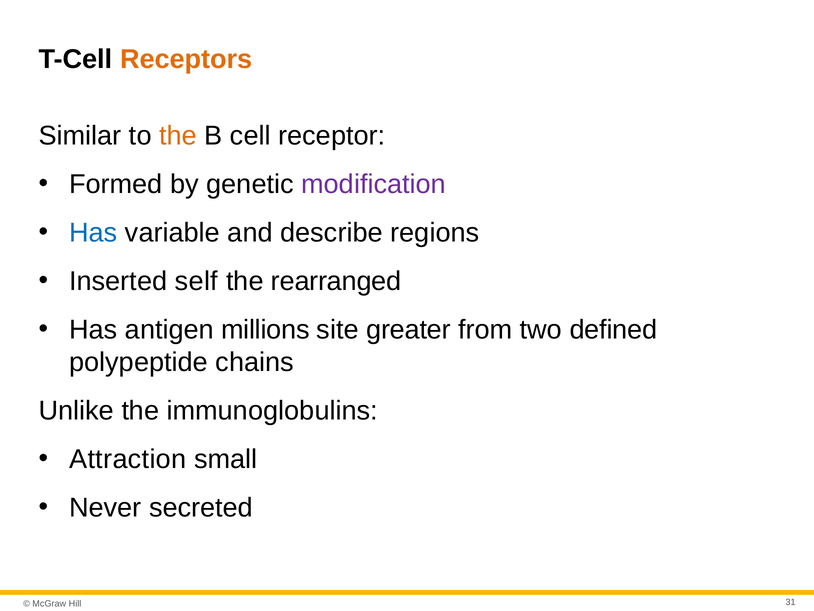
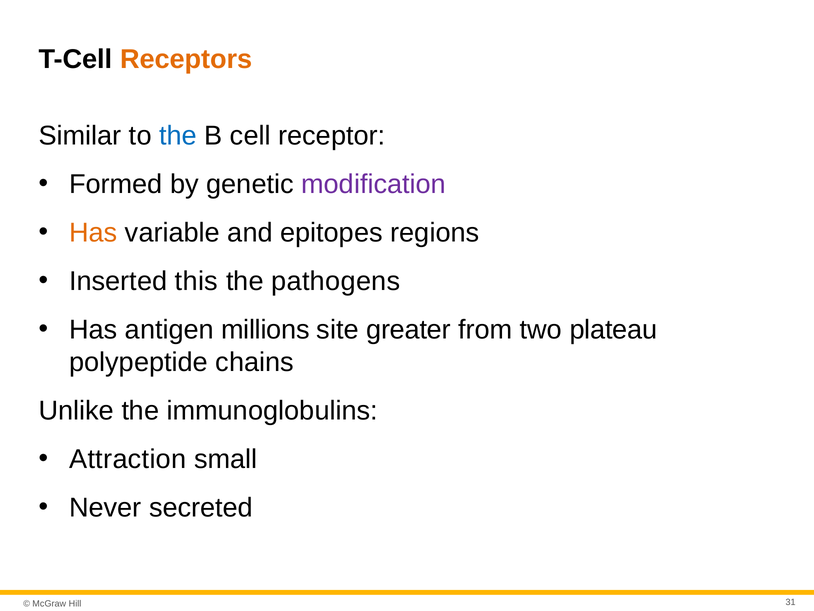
the at (178, 136) colour: orange -> blue
Has at (93, 233) colour: blue -> orange
describe: describe -> epitopes
self: self -> this
rearranged: rearranged -> pathogens
defined: defined -> plateau
